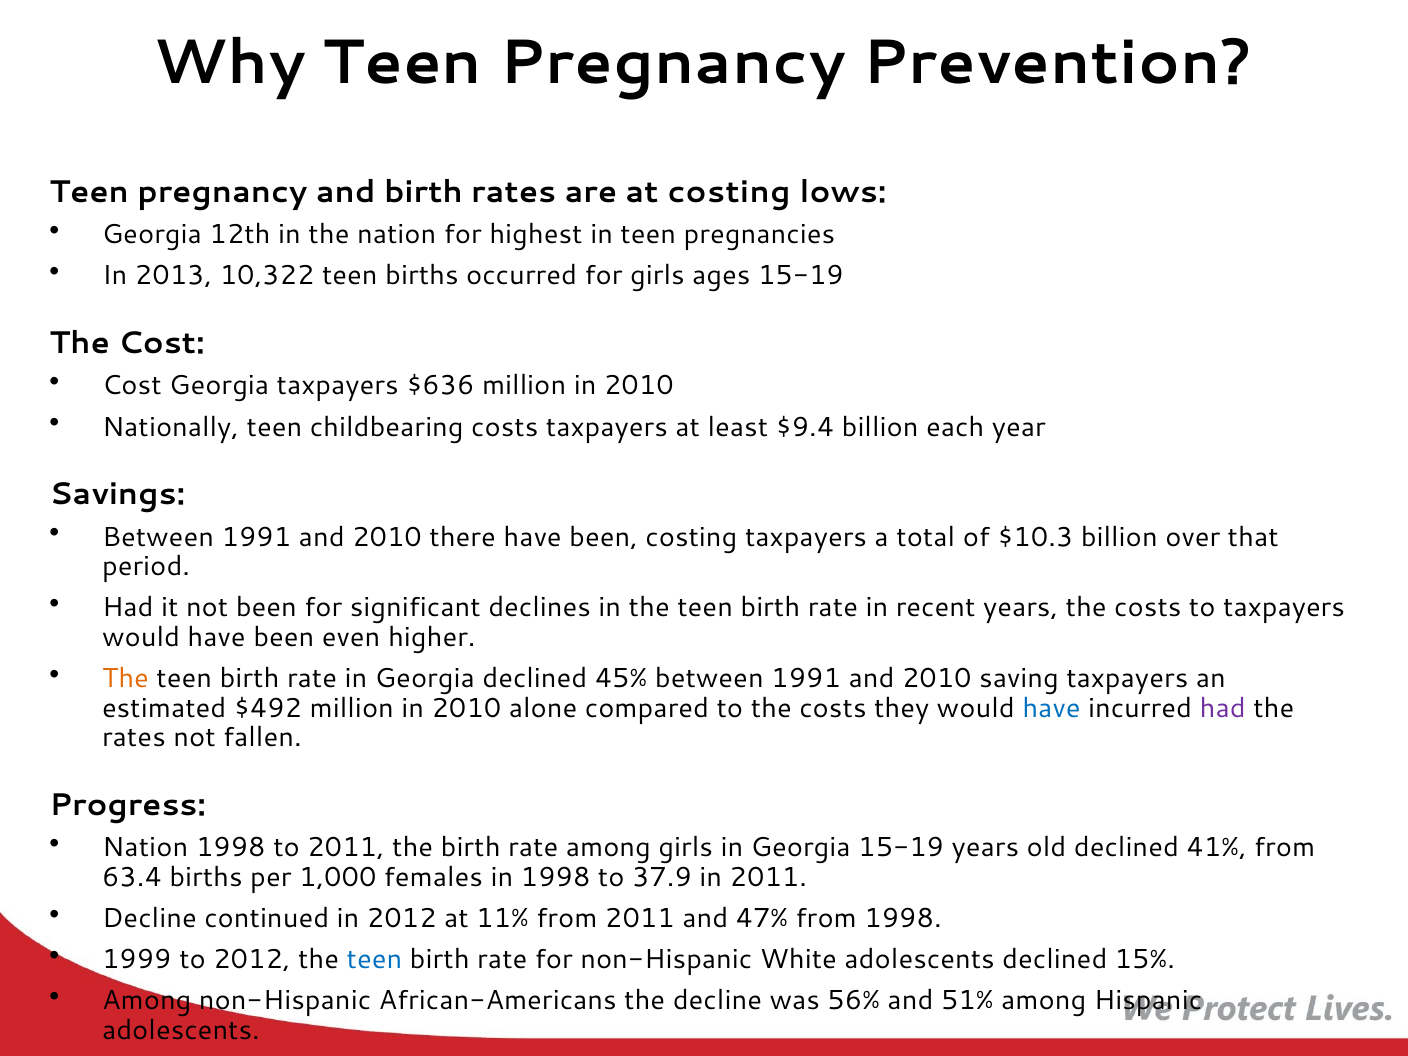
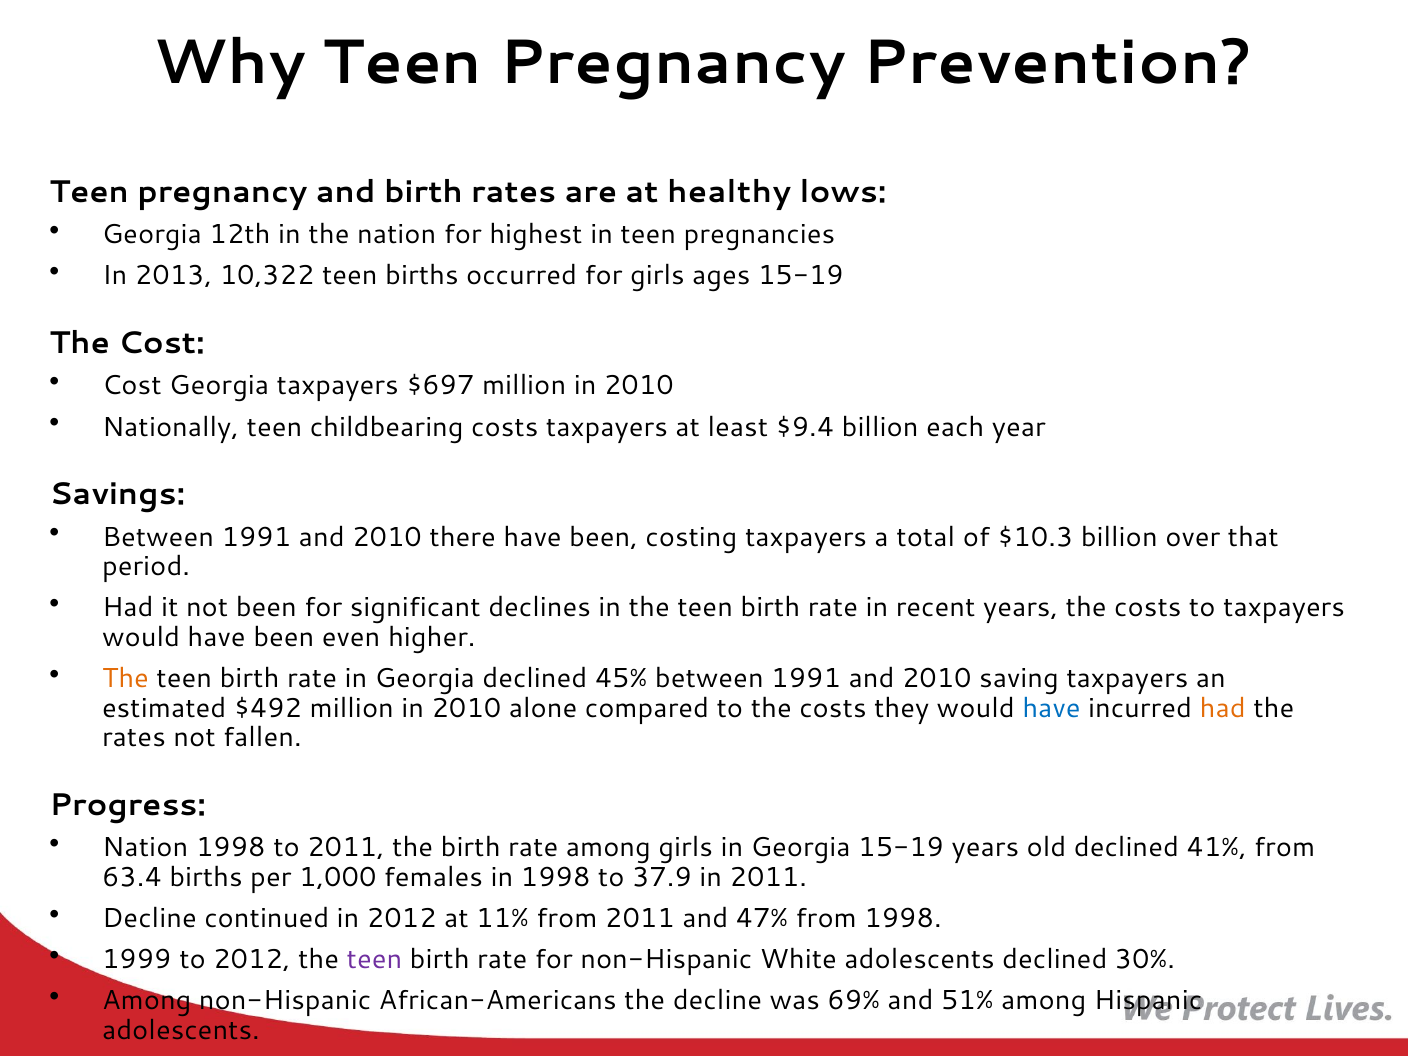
at costing: costing -> healthy
$636: $636 -> $697
had at (1223, 708) colour: purple -> orange
teen at (374, 960) colour: blue -> purple
15%: 15% -> 30%
56%: 56% -> 69%
